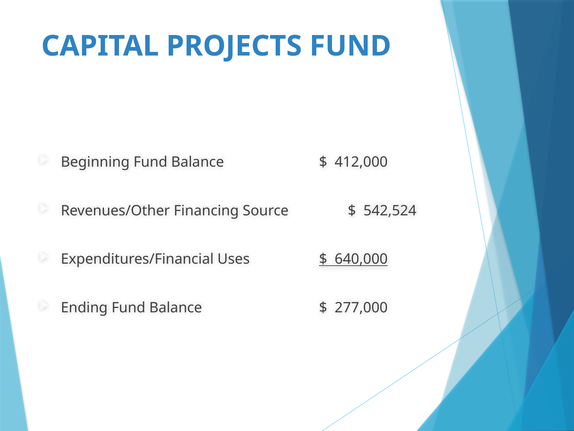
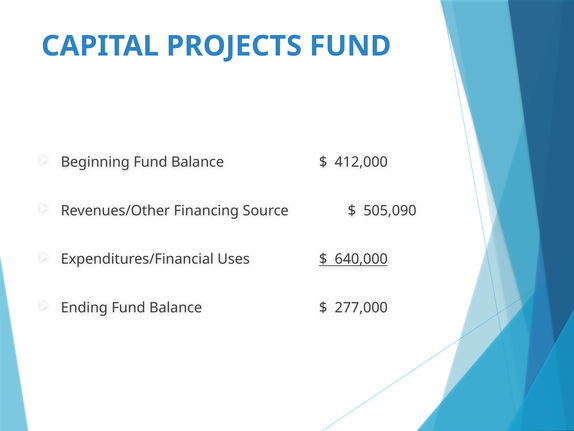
542,524: 542,524 -> 505,090
